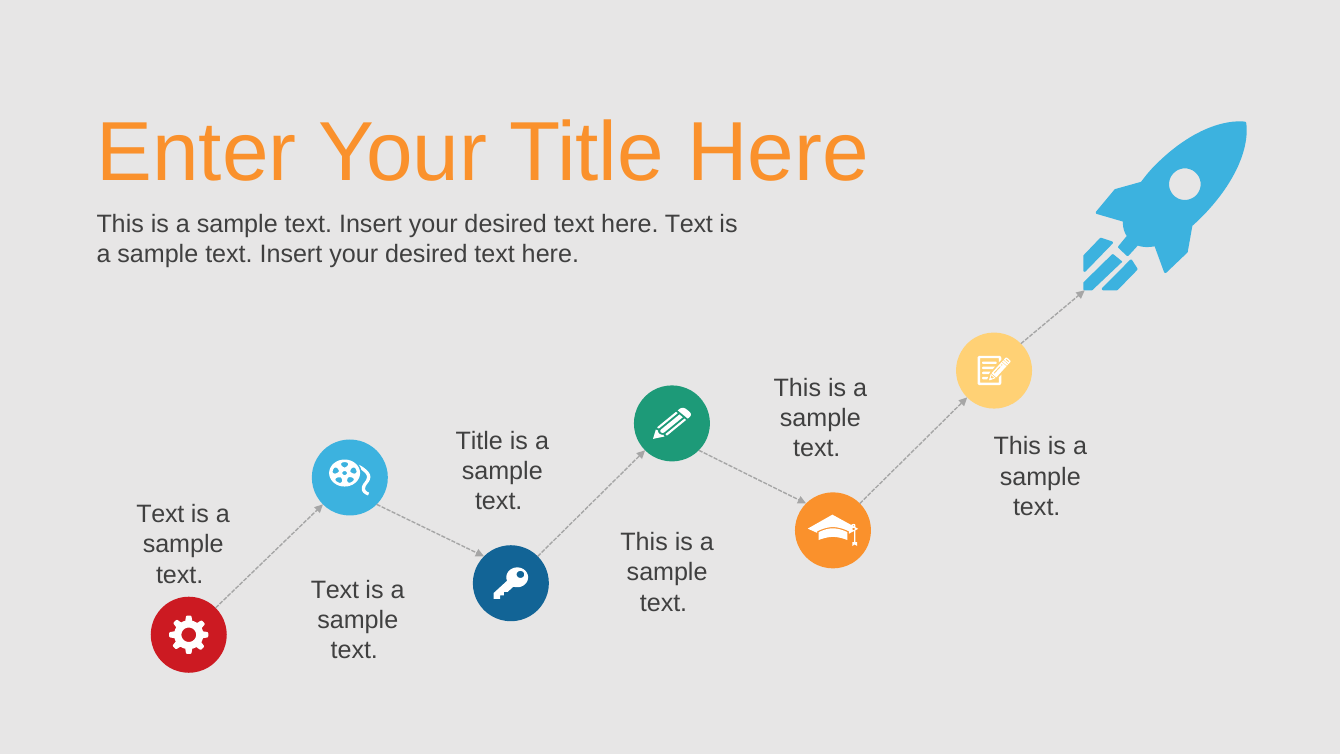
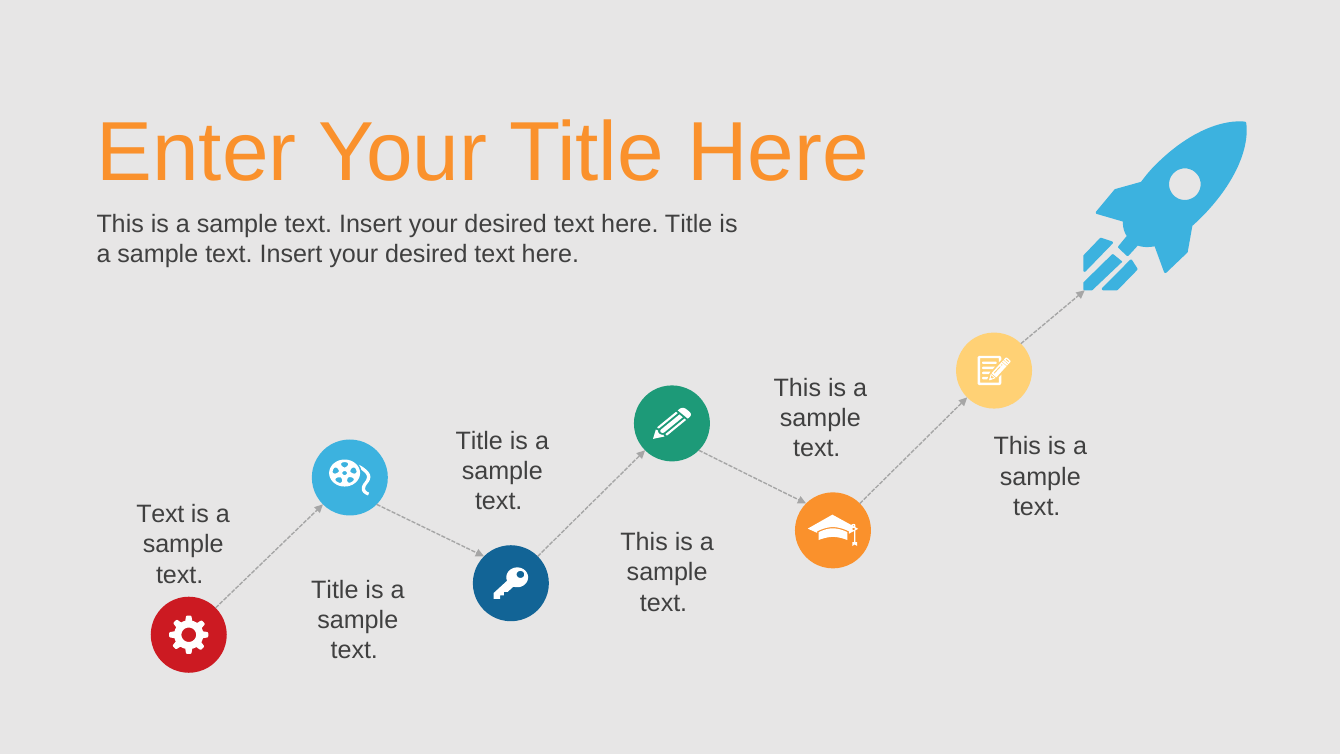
here Text: Text -> Title
Text at (335, 590): Text -> Title
